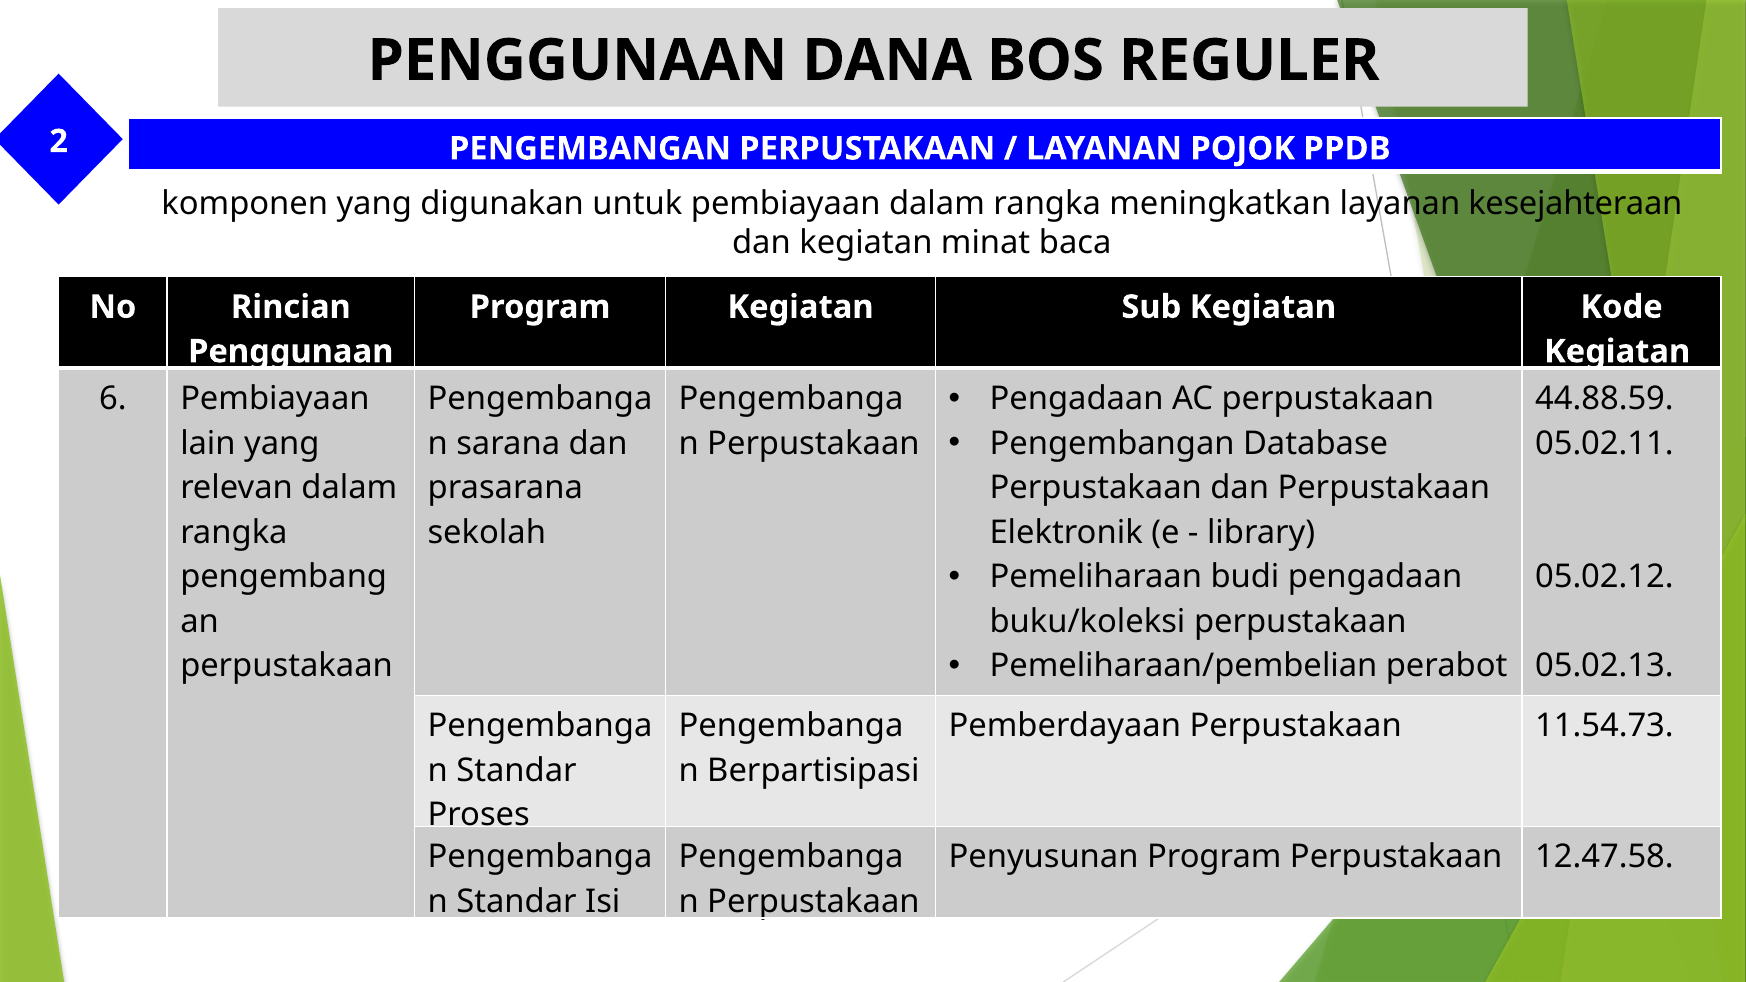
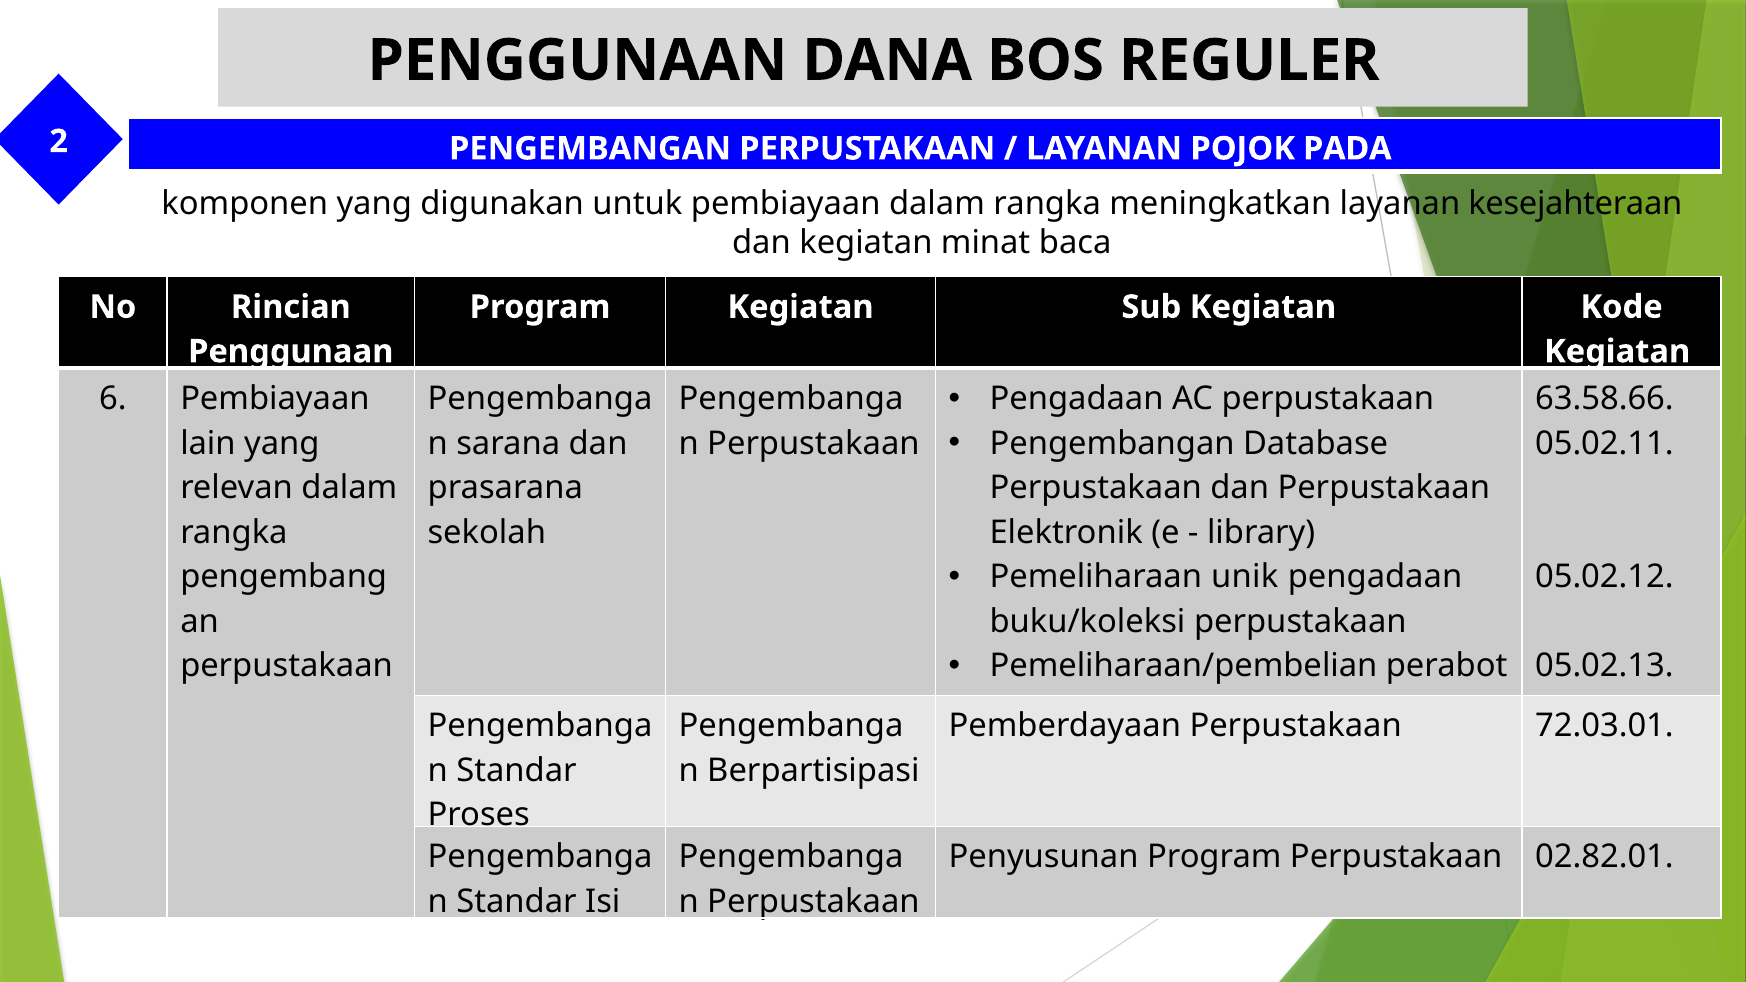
PPDB: PPDB -> PADA
44.88.59: 44.88.59 -> 63.58.66
budi: budi -> unik
11.54.73: 11.54.73 -> 72.03.01
12.47.58: 12.47.58 -> 02.82.01
